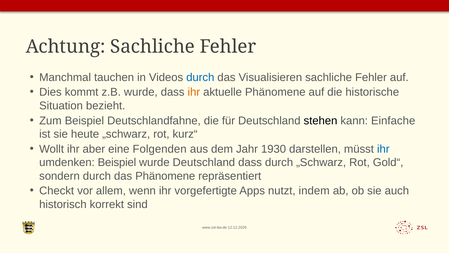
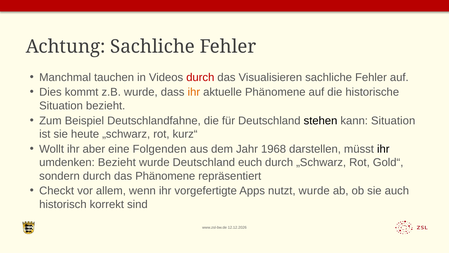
durch at (200, 77) colour: blue -> red
kann Einfache: Einfache -> Situation
1930: 1930 -> 1968
ihr at (383, 149) colour: blue -> black
umdenken Beispiel: Beispiel -> Bezieht
Deutschland dass: dass -> euch
nutzt indem: indem -> wurde
